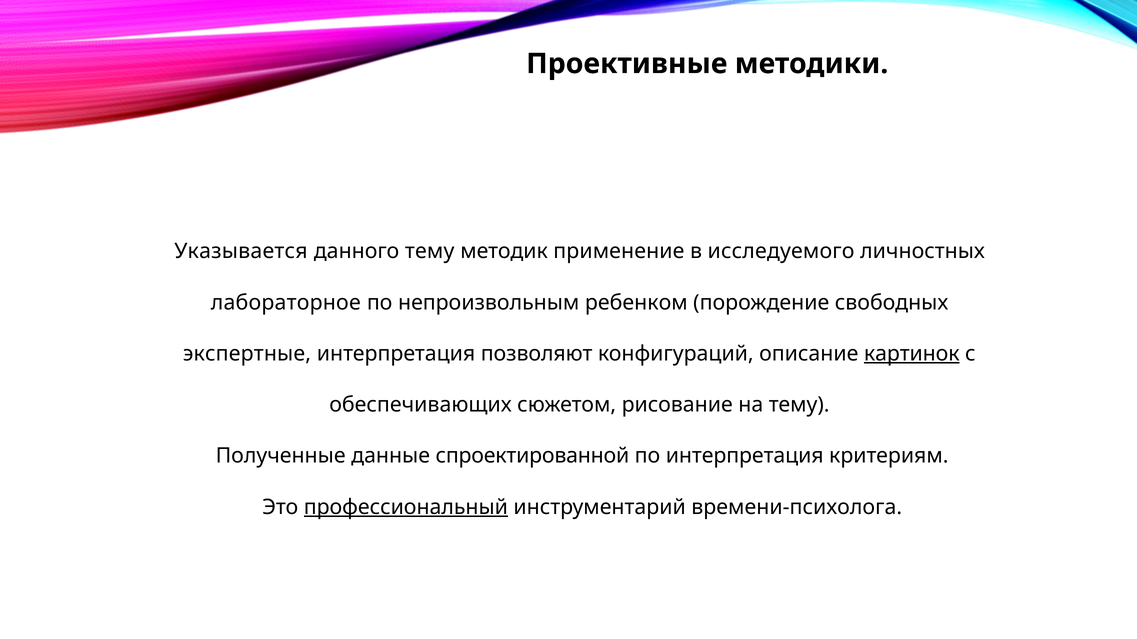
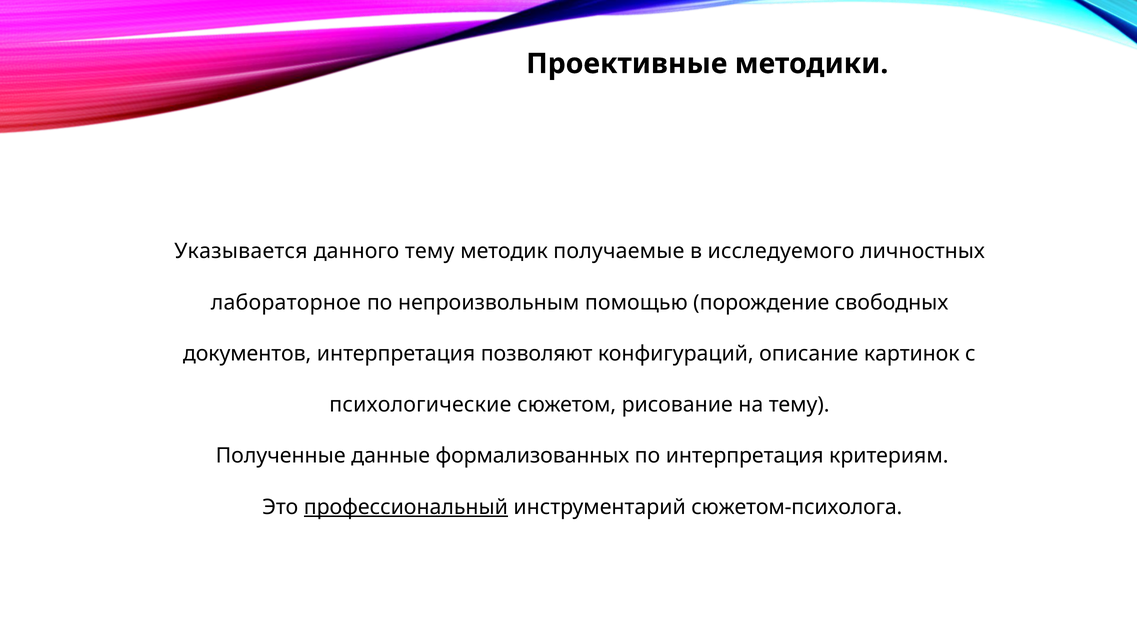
применение: применение -> получаемые
ребенком: ребенком -> помощью
экспертные: экспертные -> документов
картинок underline: present -> none
обеспечивающих: обеспечивающих -> психологические
спроектированной: спроектированной -> формализованных
времени-психолога: времени-психолога -> сюжетом-психолога
